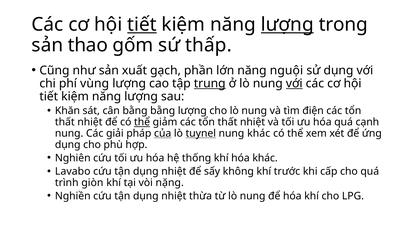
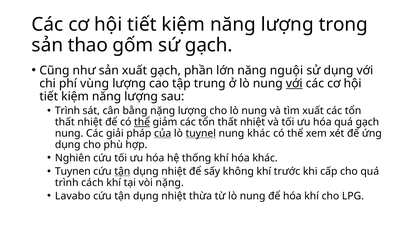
tiết at (142, 25) underline: present -> none
lượng at (287, 25) underline: present -> none
sứ thấp: thấp -> gạch
trung underline: present -> none
Khăn at (67, 111): Khăn -> Trình
bằng bằng: bằng -> nặng
tìm điện: điện -> xuất
quá cạnh: cạnh -> gạch
Lavabo: Lavabo -> Tuynen
tận at (122, 171) underline: none -> present
giòn: giòn -> cách
Nghiền: Nghiền -> Lavabo
